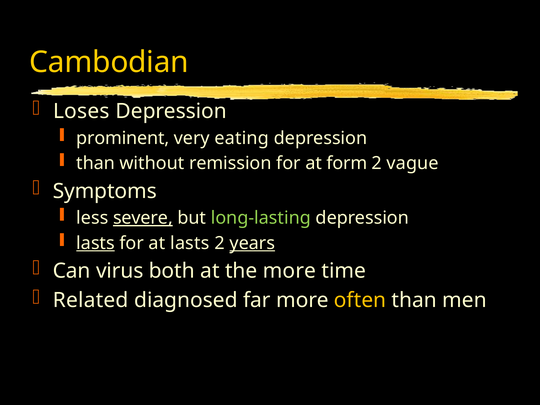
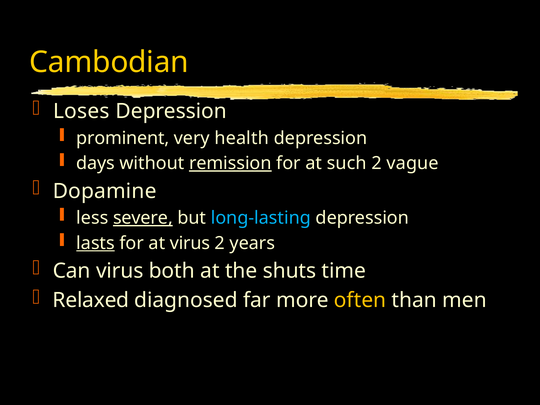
eating: eating -> health
than at (96, 163): than -> days
remission underline: none -> present
form: form -> such
Symptoms: Symptoms -> Dopamine
long-lasting colour: light green -> light blue
at lasts: lasts -> virus
years underline: present -> none
the more: more -> shuts
Related: Related -> Relaxed
